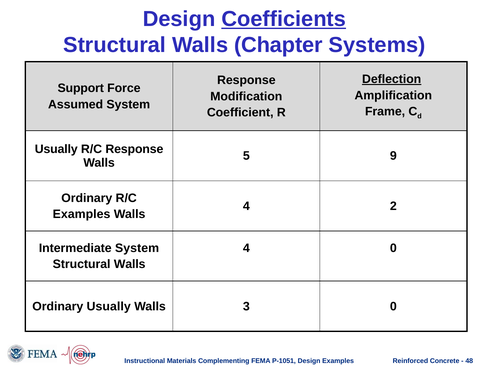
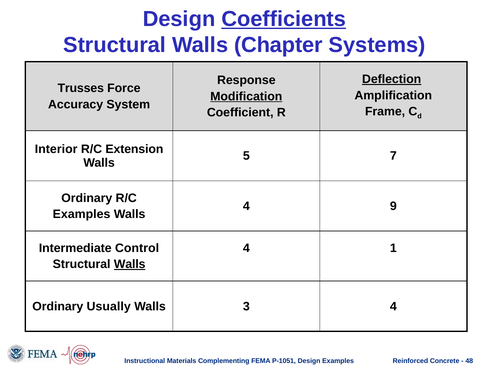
Support: Support -> Trusses
Modification underline: none -> present
Assumed: Assumed -> Accuracy
Usually at (56, 149): Usually -> Interior
R/C Response: Response -> Extension
9: 9 -> 7
2: 2 -> 9
Intermediate System: System -> Control
4 0: 0 -> 1
Walls at (130, 265) underline: none -> present
3 0: 0 -> 4
